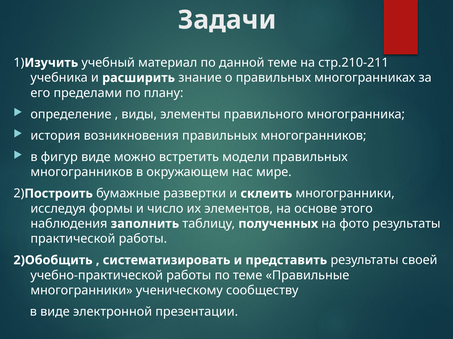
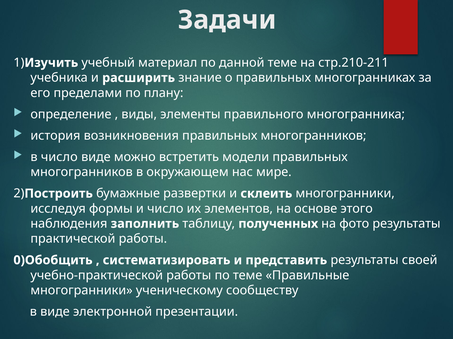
в фигур: фигур -> число
2)Обобщить: 2)Обобщить -> 0)Обобщить
